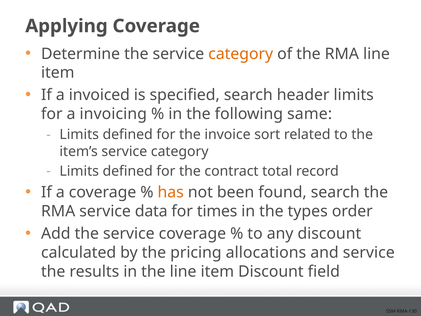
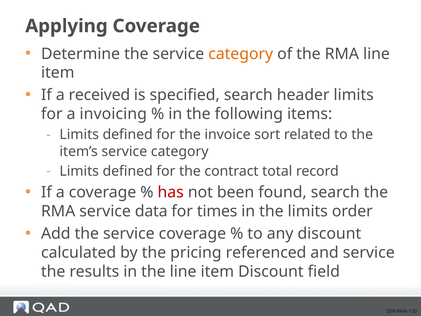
invoiced: invoiced -> received
same: same -> items
has colour: orange -> red
the types: types -> limits
allocations: allocations -> referenced
